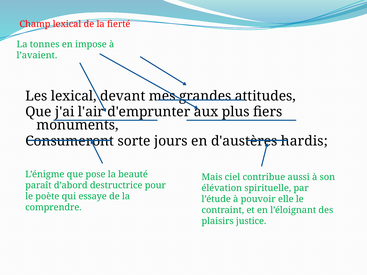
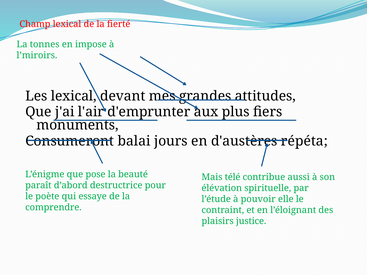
l’avaient: l’avaient -> l’miroirs
sorte: sorte -> balai
hardis: hardis -> répéta
ciel: ciel -> télé
